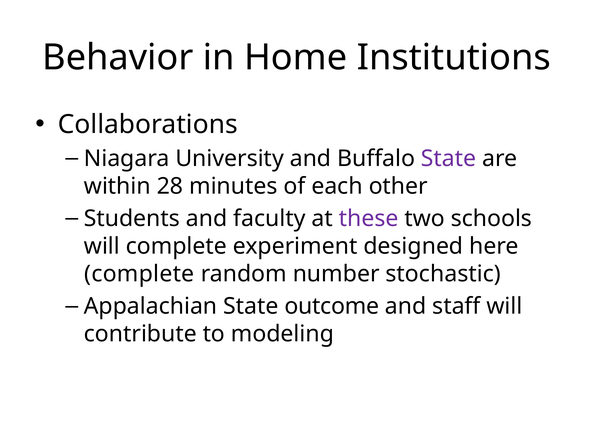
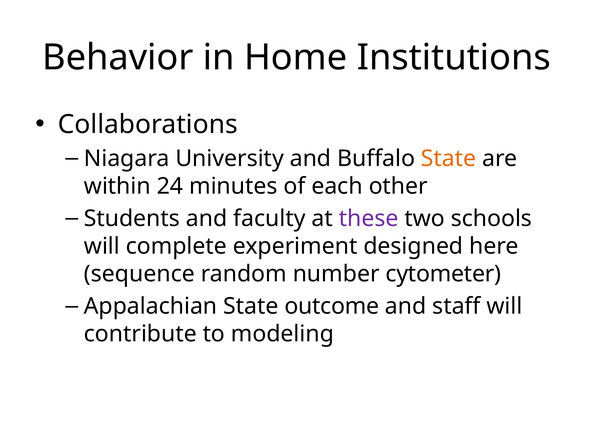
State at (449, 159) colour: purple -> orange
28: 28 -> 24
complete at (139, 274): complete -> sequence
stochastic: stochastic -> cytometer
